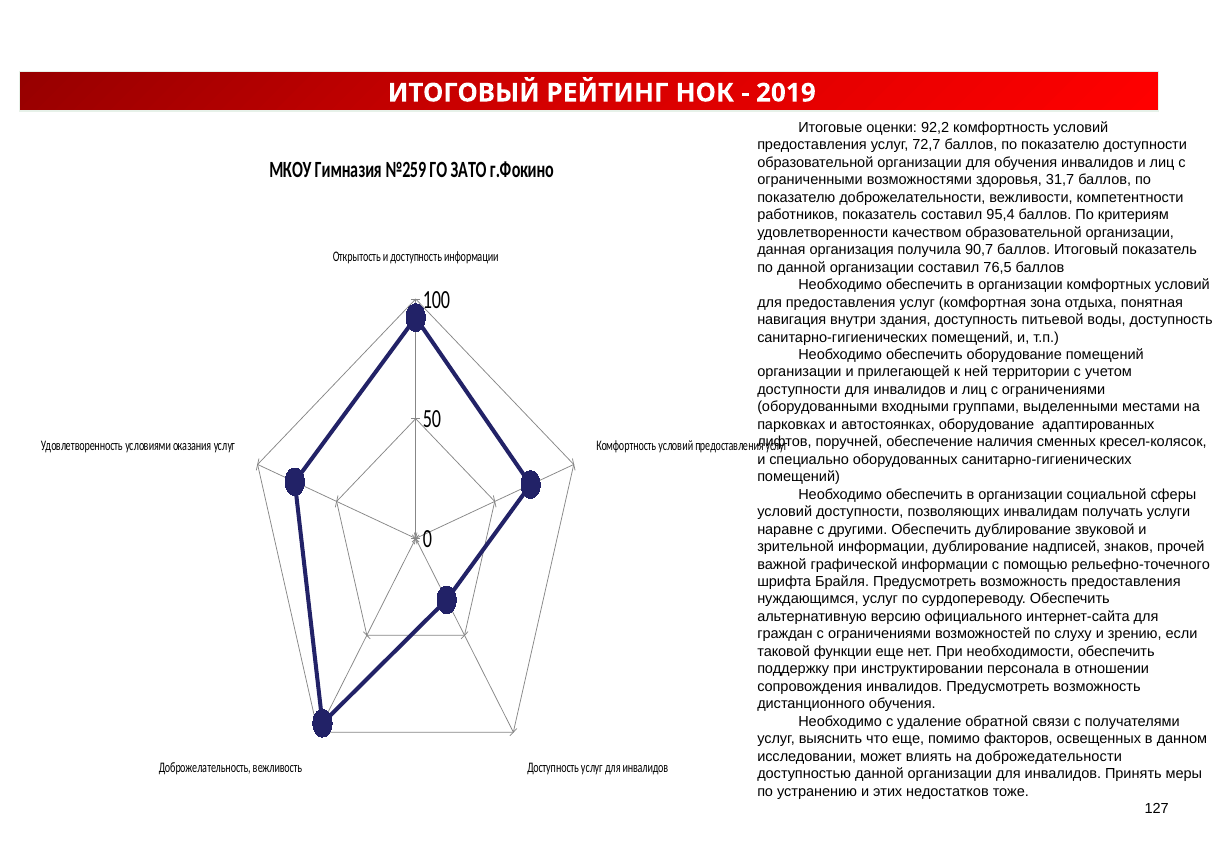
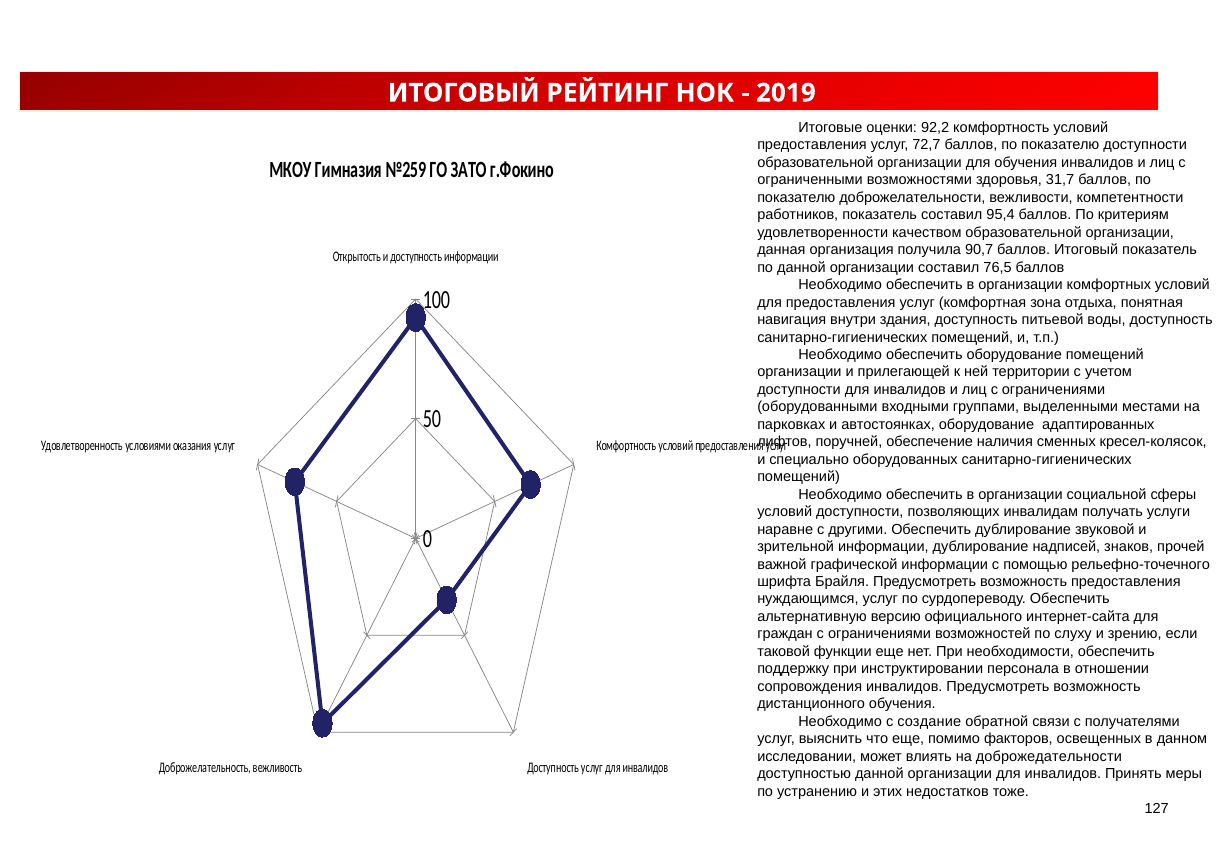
удаление: удаление -> создание
